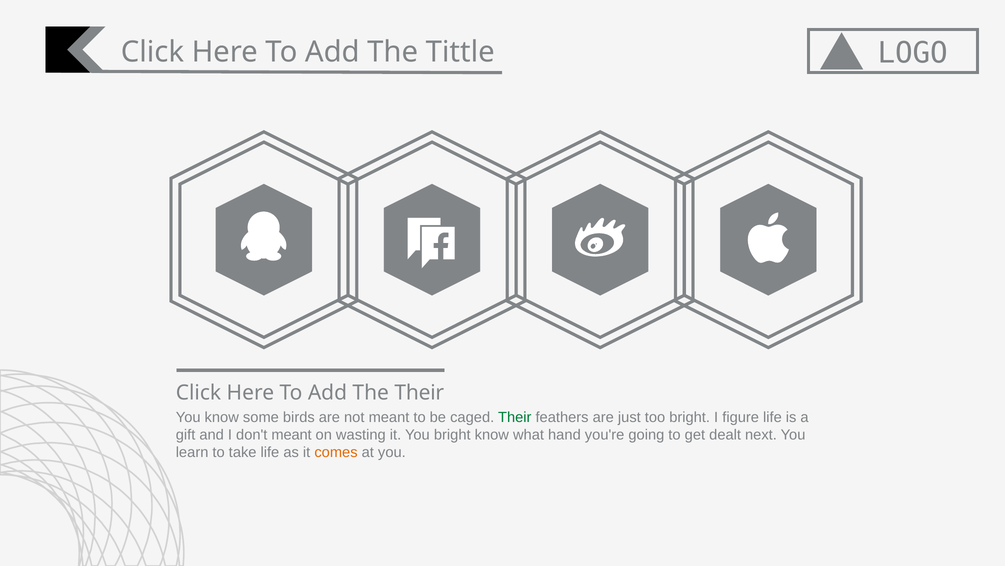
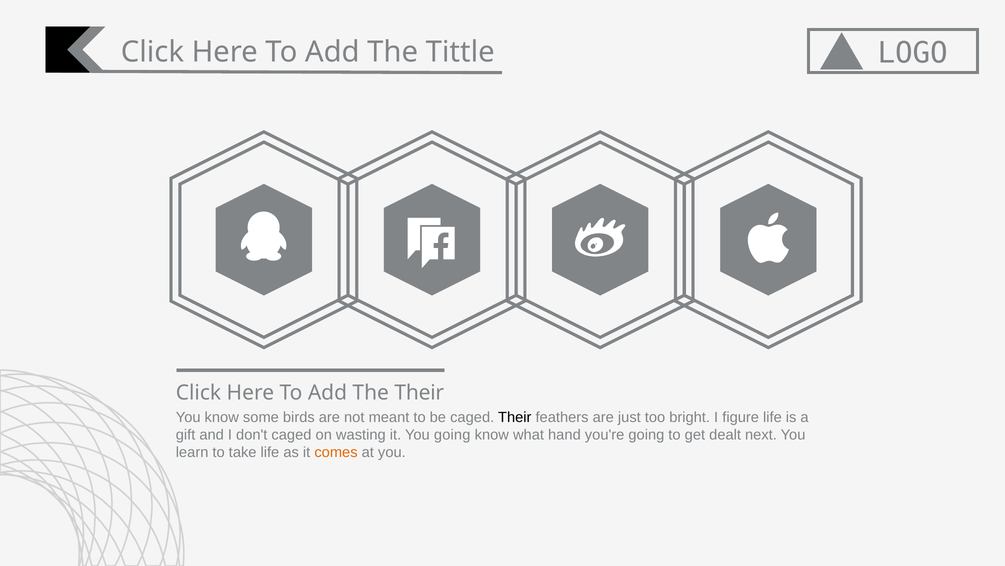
Their at (515, 417) colour: green -> black
don't meant: meant -> caged
You bright: bright -> going
